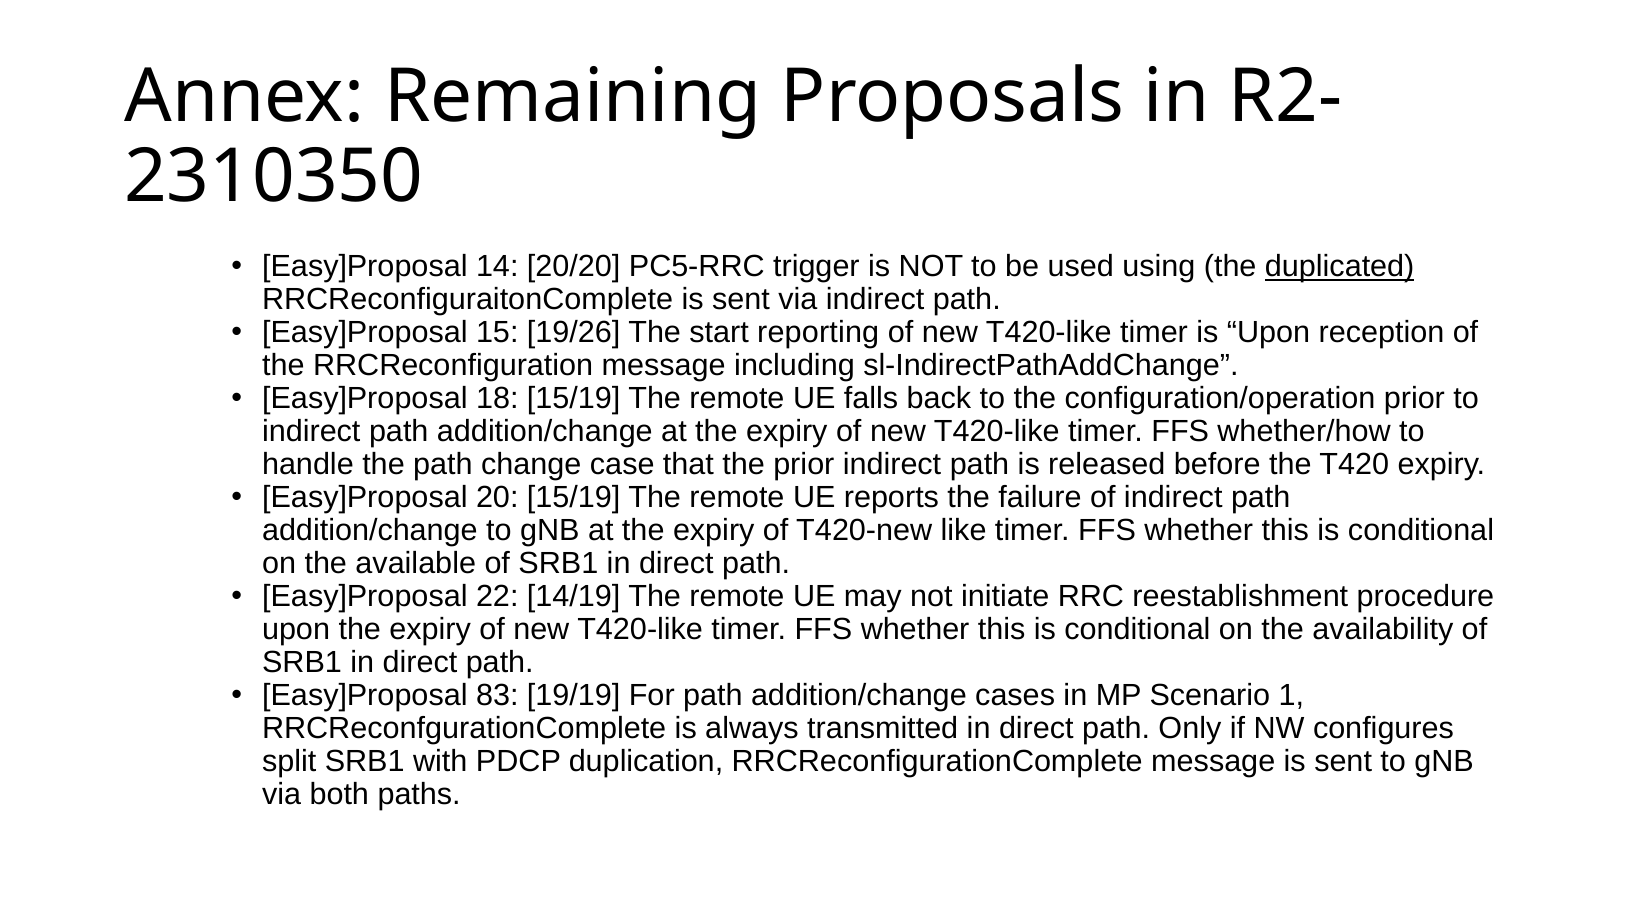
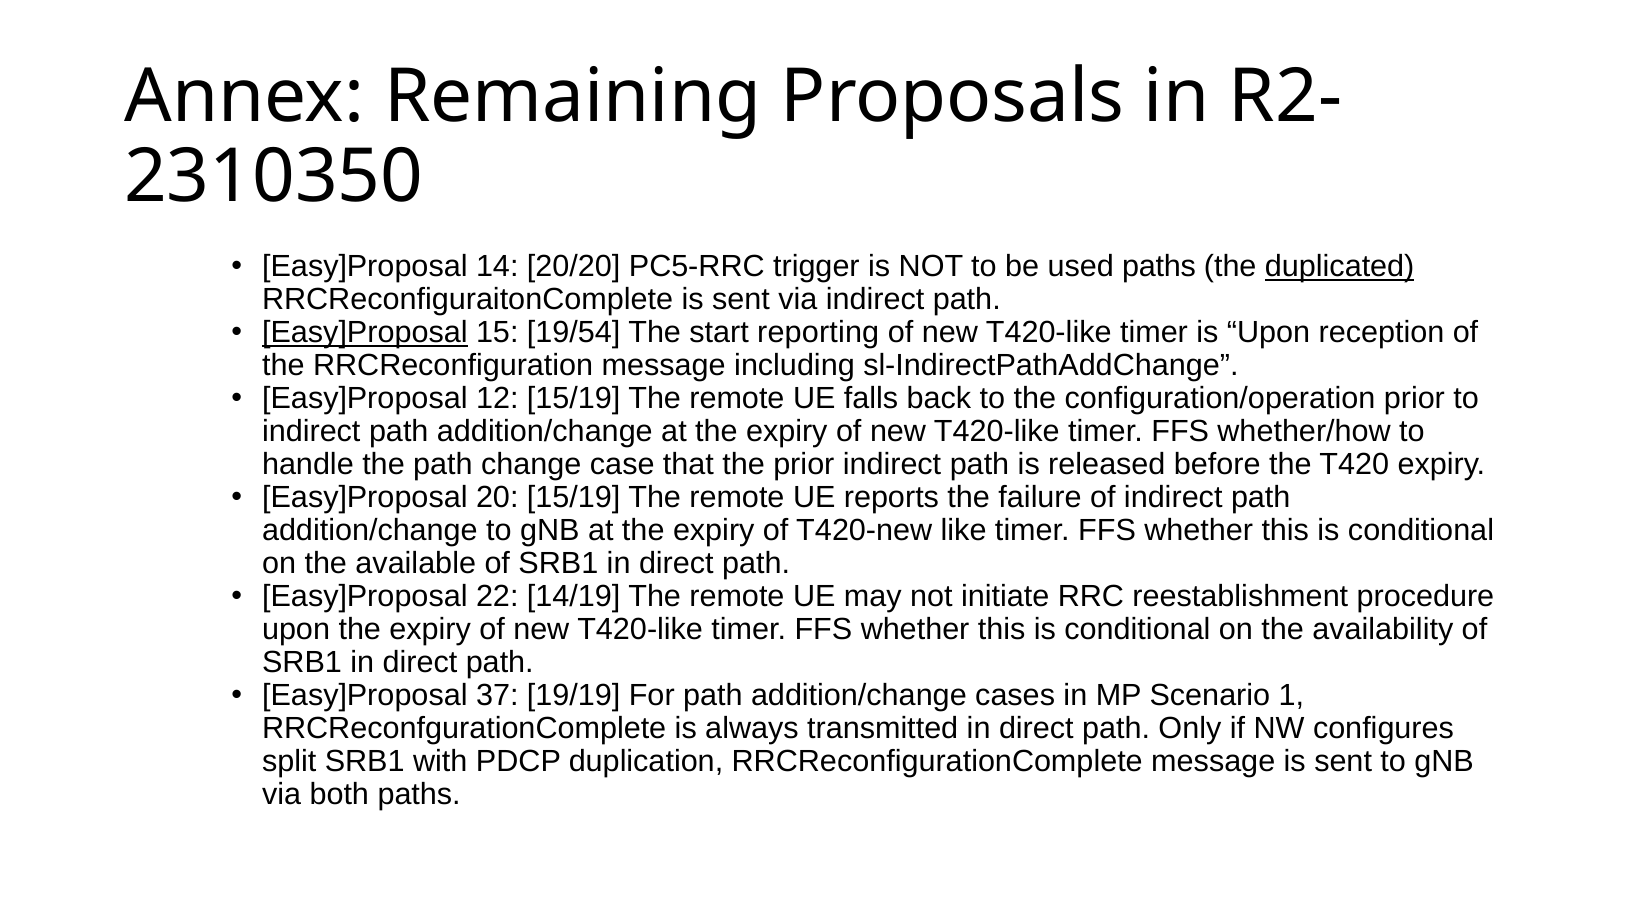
used using: using -> paths
Easy]Proposal at (365, 333) underline: none -> present
19/26: 19/26 -> 19/54
18: 18 -> 12
83: 83 -> 37
